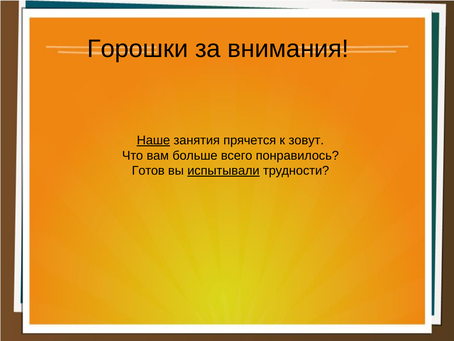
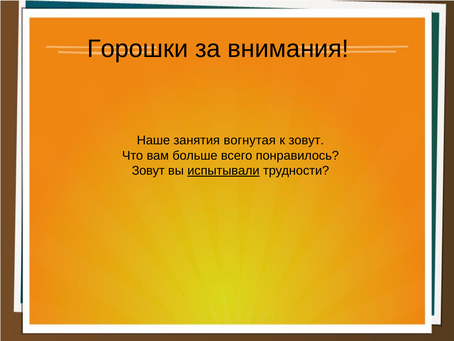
Наше underline: present -> none
прячется: прячется -> вогнутая
Готов at (148, 171): Готов -> Зовут
